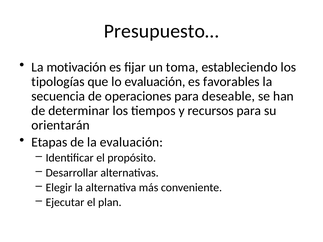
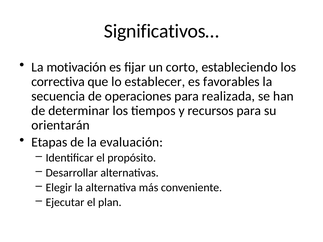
Presupuesto…: Presupuesto… -> Significativos…
toma: toma -> corto
tipologías: tipologías -> correctiva
lo evaluación: evaluación -> establecer
deseable: deseable -> realizada
